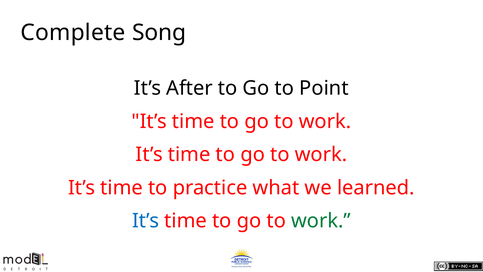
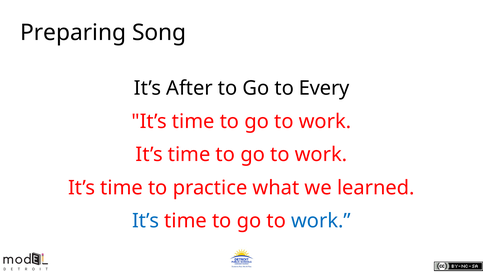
Complete: Complete -> Preparing
Point: Point -> Every
work at (321, 221) colour: green -> blue
